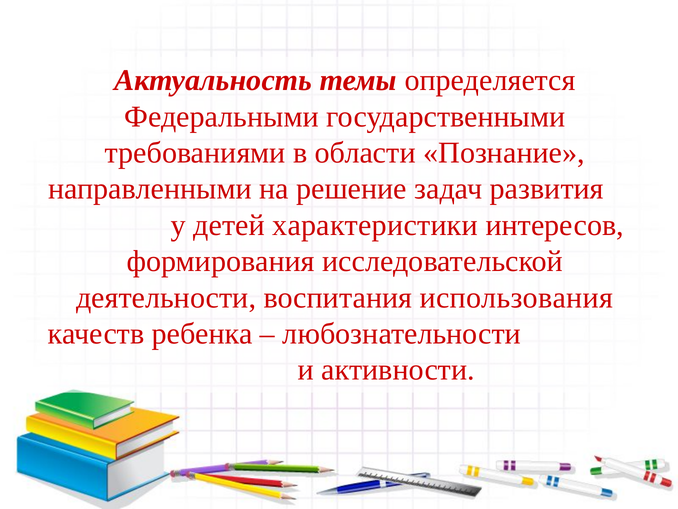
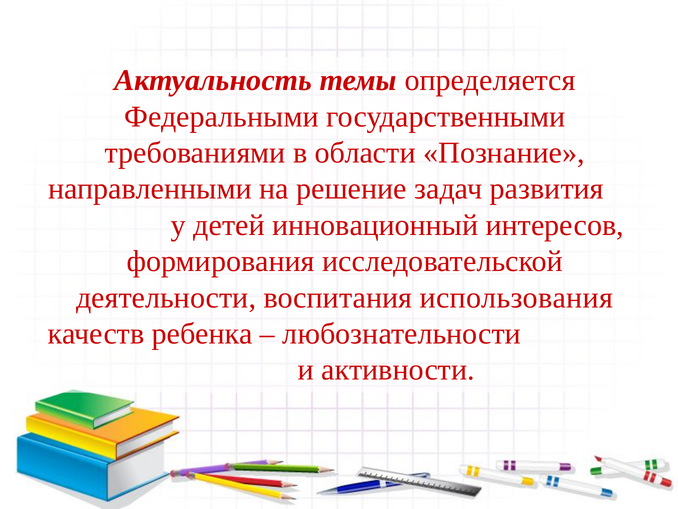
характеристики: характеристики -> инновационный
